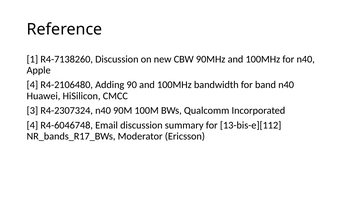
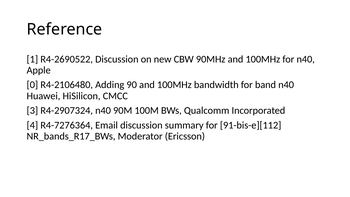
R4-7138260: R4-7138260 -> R4-2690522
4 at (32, 85): 4 -> 0
R4-2307324: R4-2307324 -> R4-2907324
R4-6046748: R4-6046748 -> R4-7276364
13-bis-e][112: 13-bis-e][112 -> 91-bis-e][112
